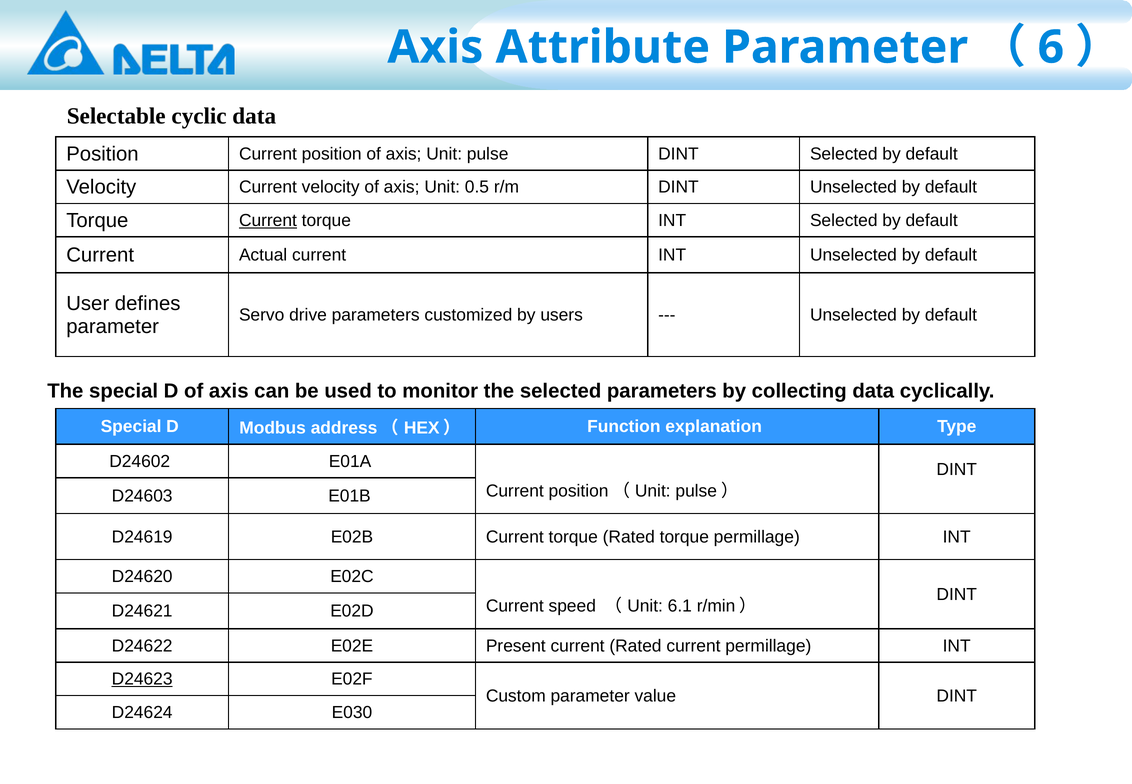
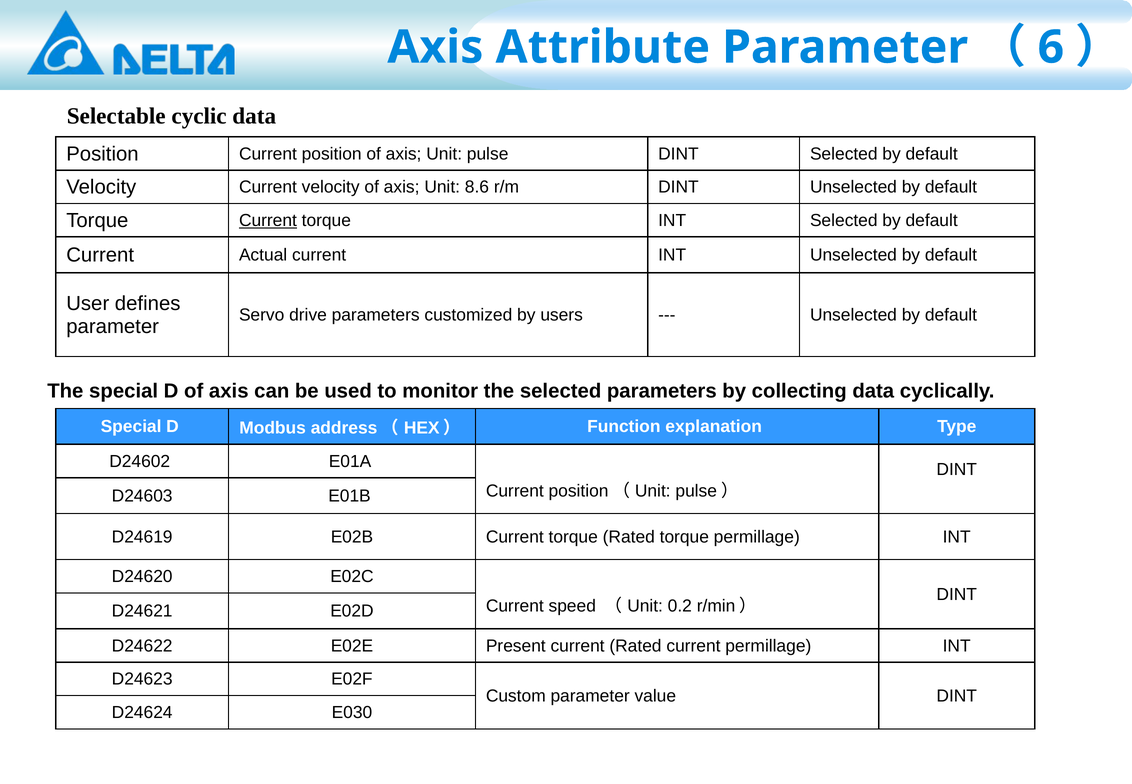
0.5: 0.5 -> 8.6
6.1: 6.1 -> 0.2
D24623 underline: present -> none
